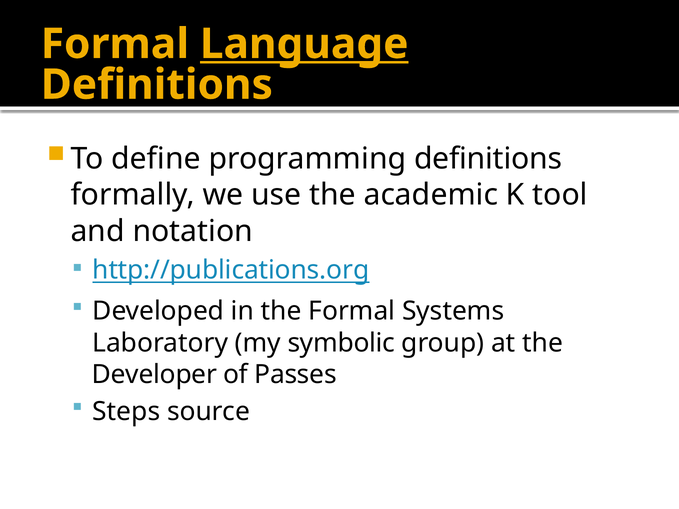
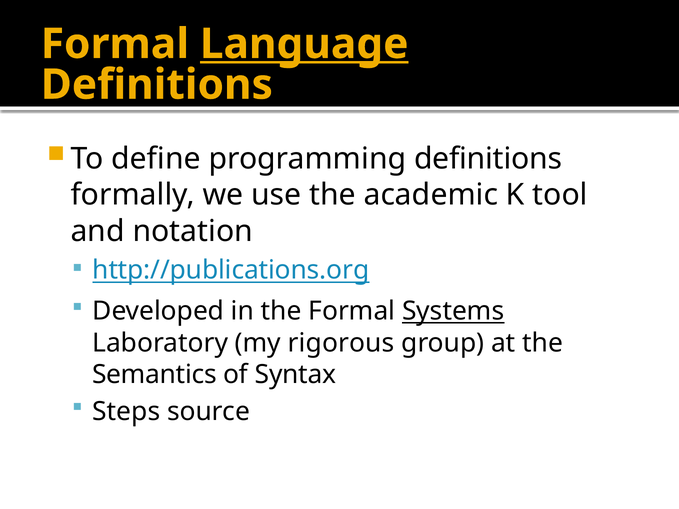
Systems underline: none -> present
symbolic: symbolic -> rigorous
Developer: Developer -> Semantics
Passes: Passes -> Syntax
